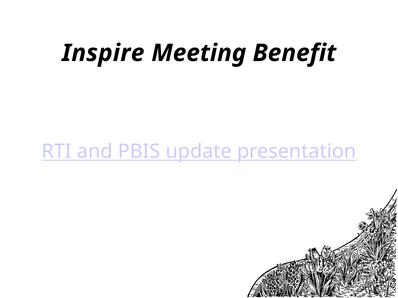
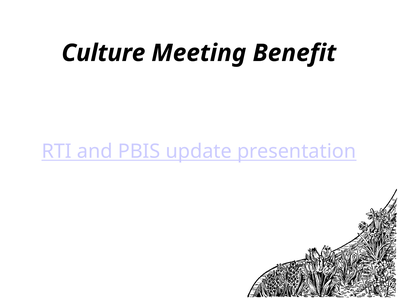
Inspire: Inspire -> Culture
